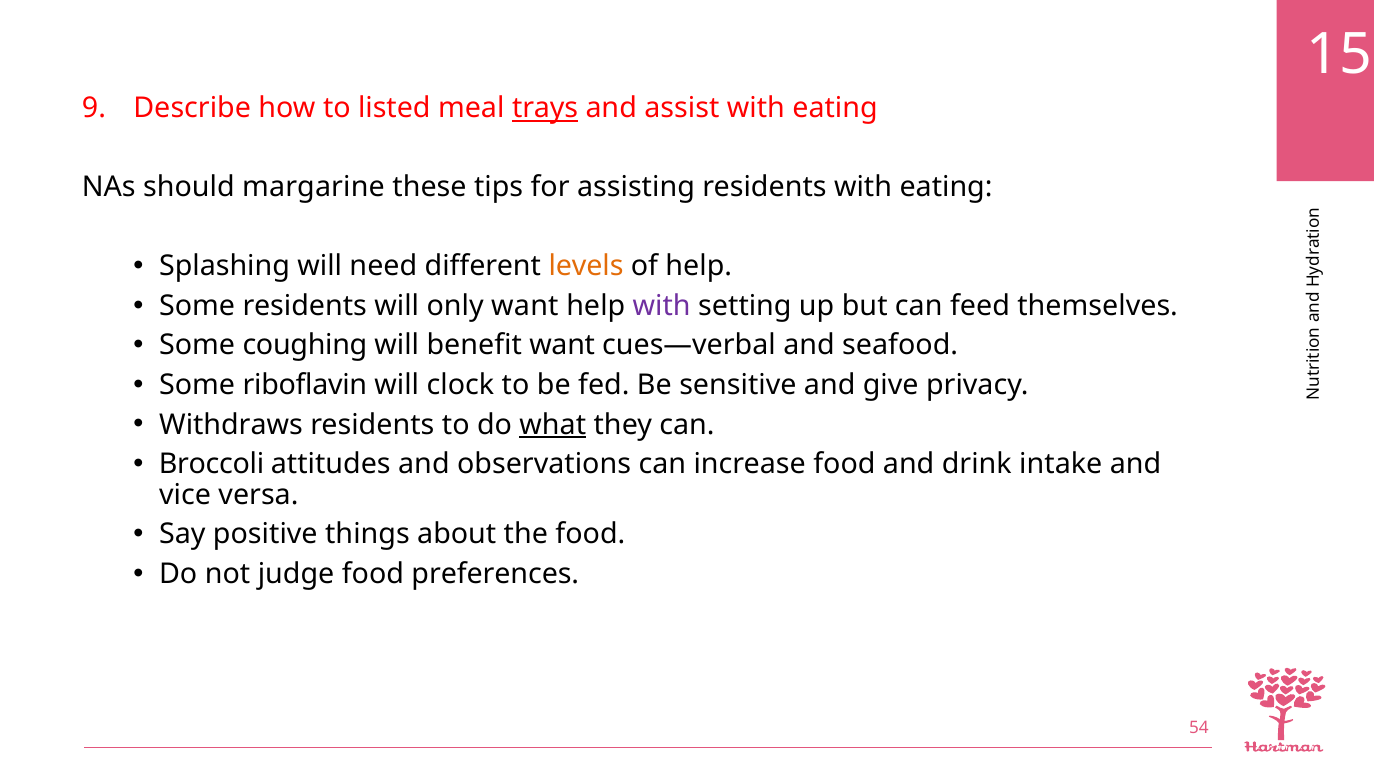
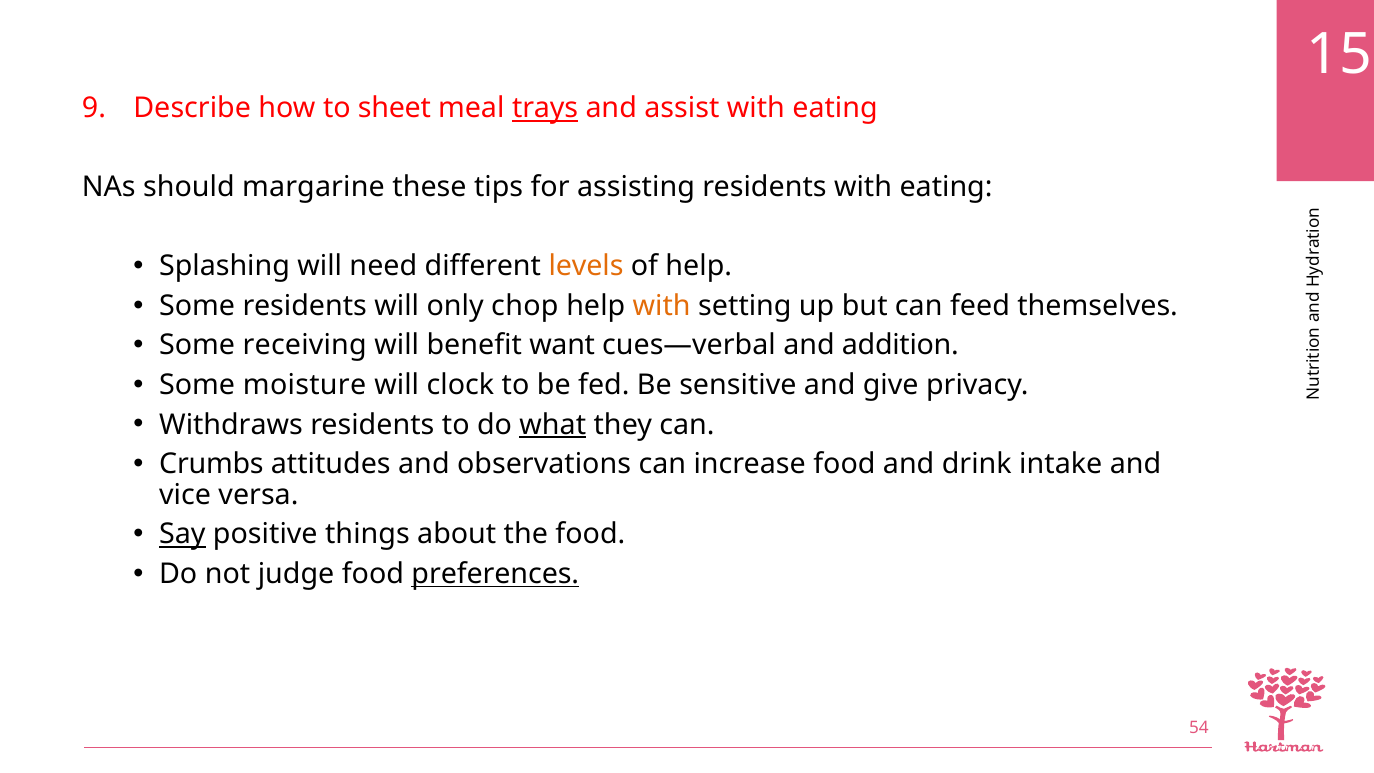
listed: listed -> sheet
only want: want -> chop
with at (662, 306) colour: purple -> orange
coughing: coughing -> receiving
seafood: seafood -> addition
riboflavin: riboflavin -> moisture
Broccoli: Broccoli -> Crumbs
Say underline: none -> present
preferences underline: none -> present
